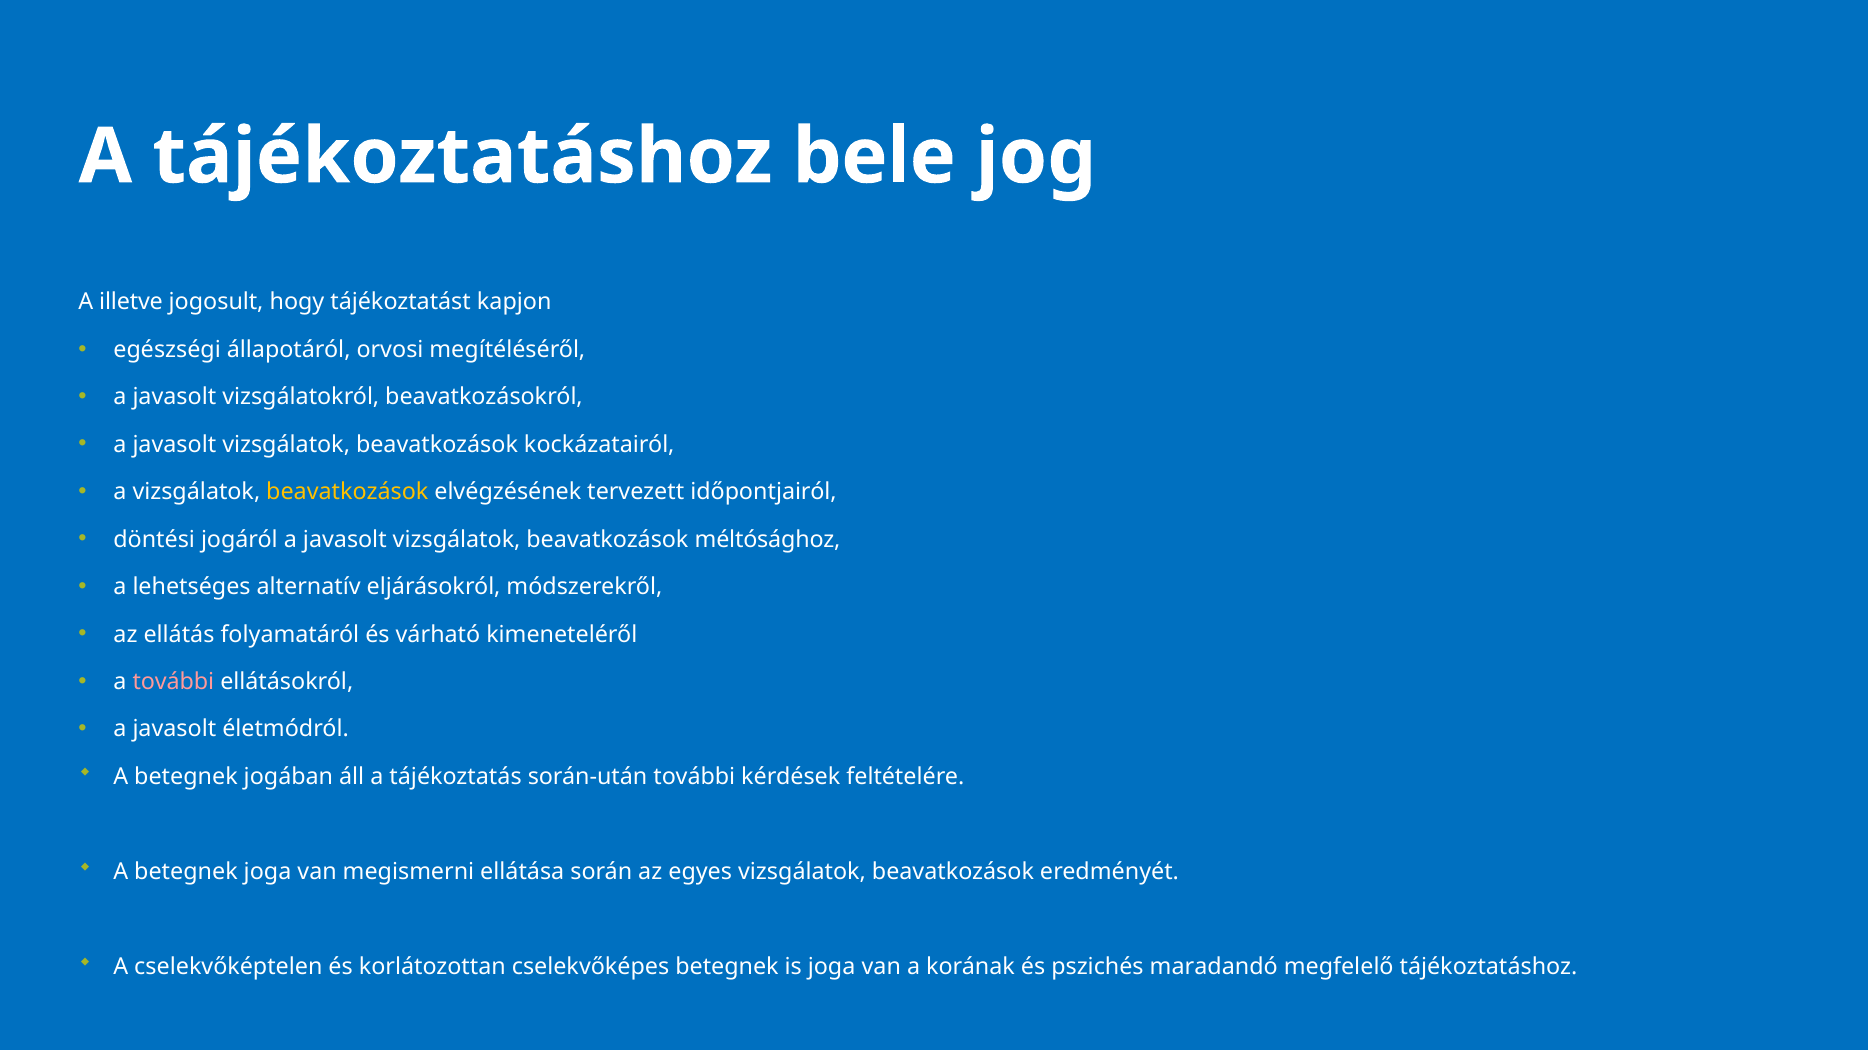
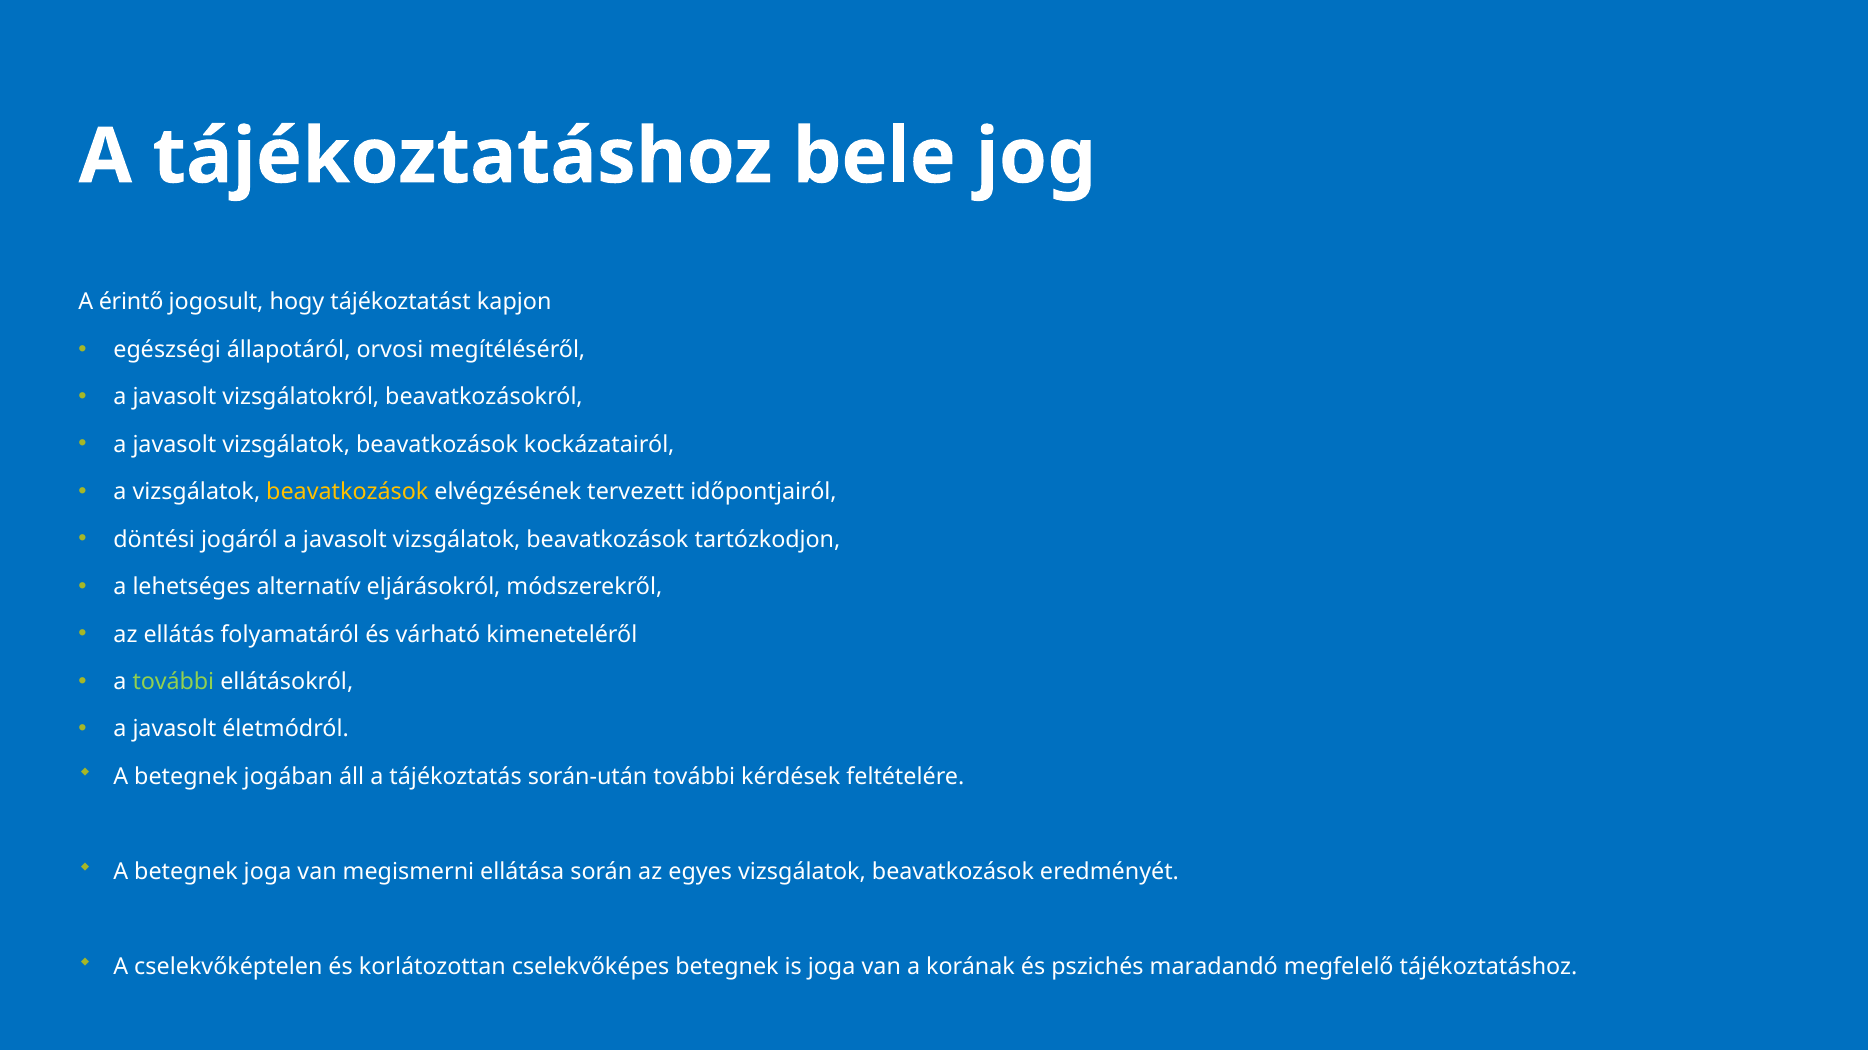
illetve: illetve -> érintő
méltósághoz: méltósághoz -> tartózkodjon
további at (173, 682) colour: pink -> light green
